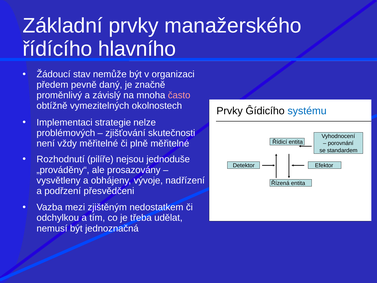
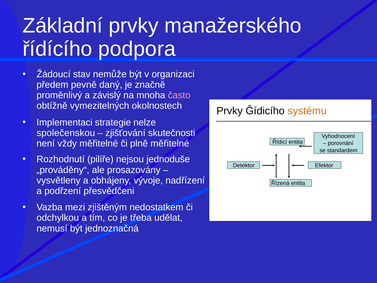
hlavního: hlavního -> podpora
systému colour: blue -> orange
problémových: problémových -> společenskou
